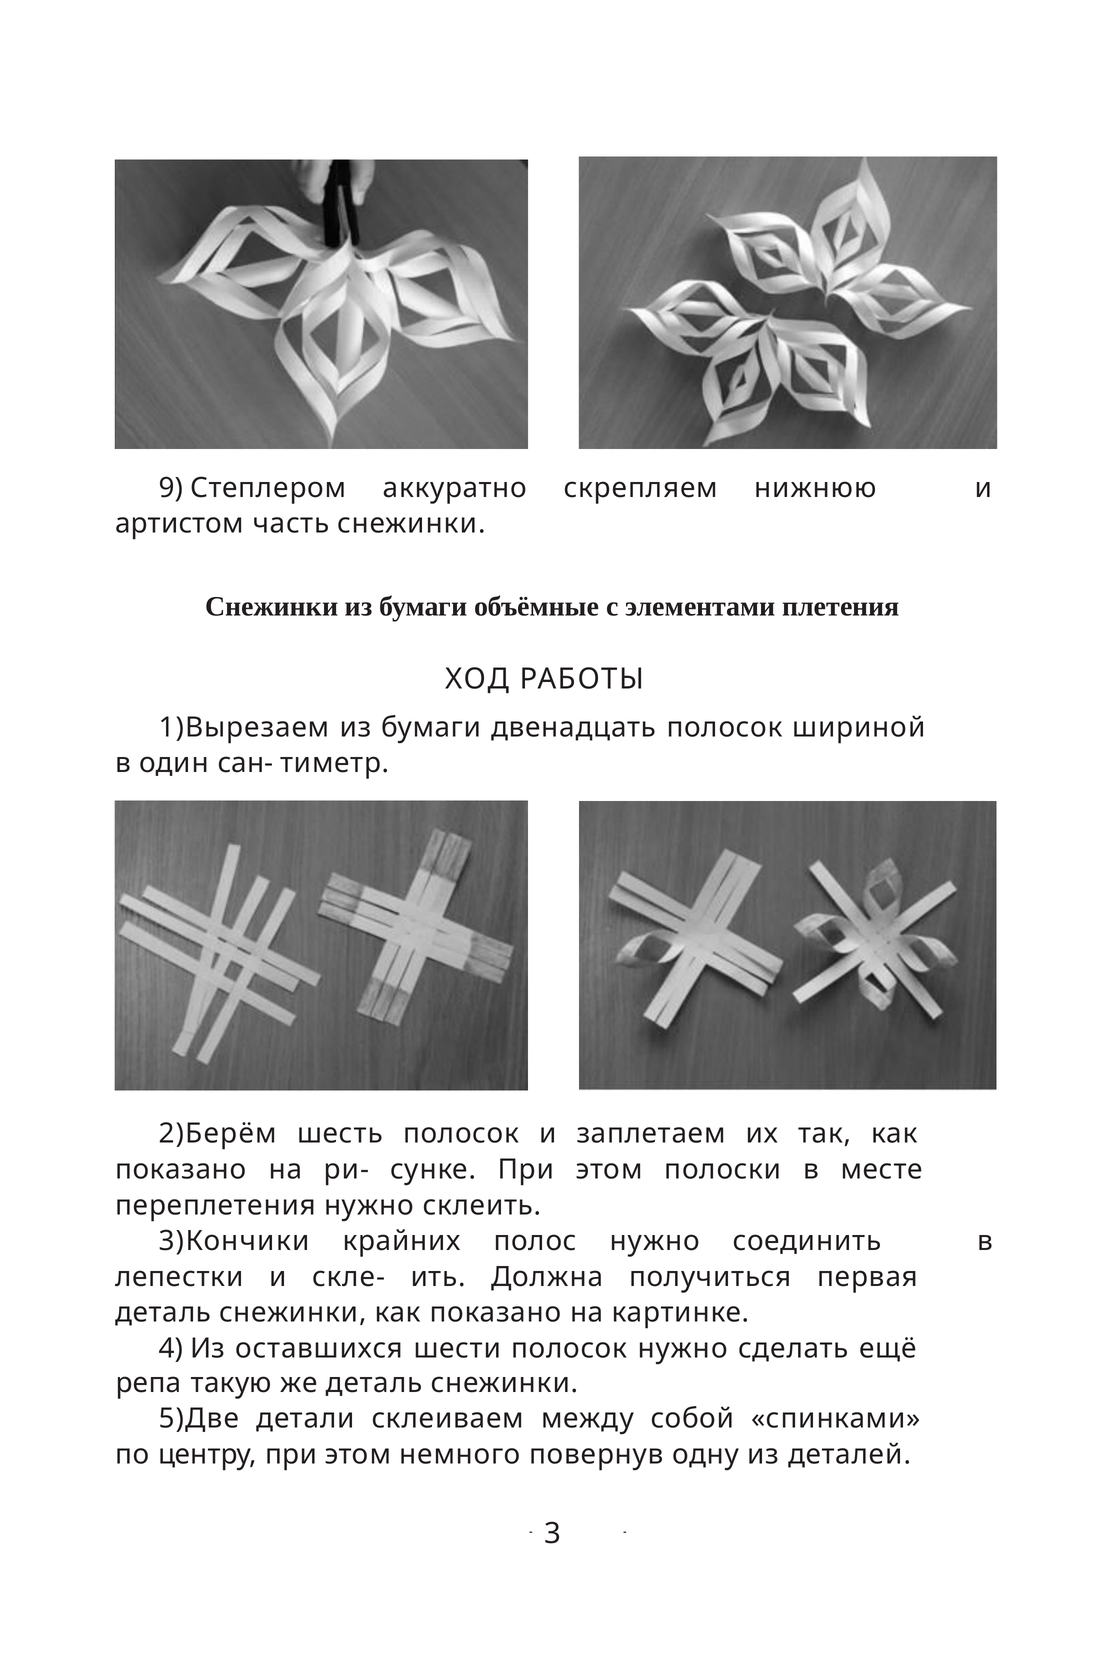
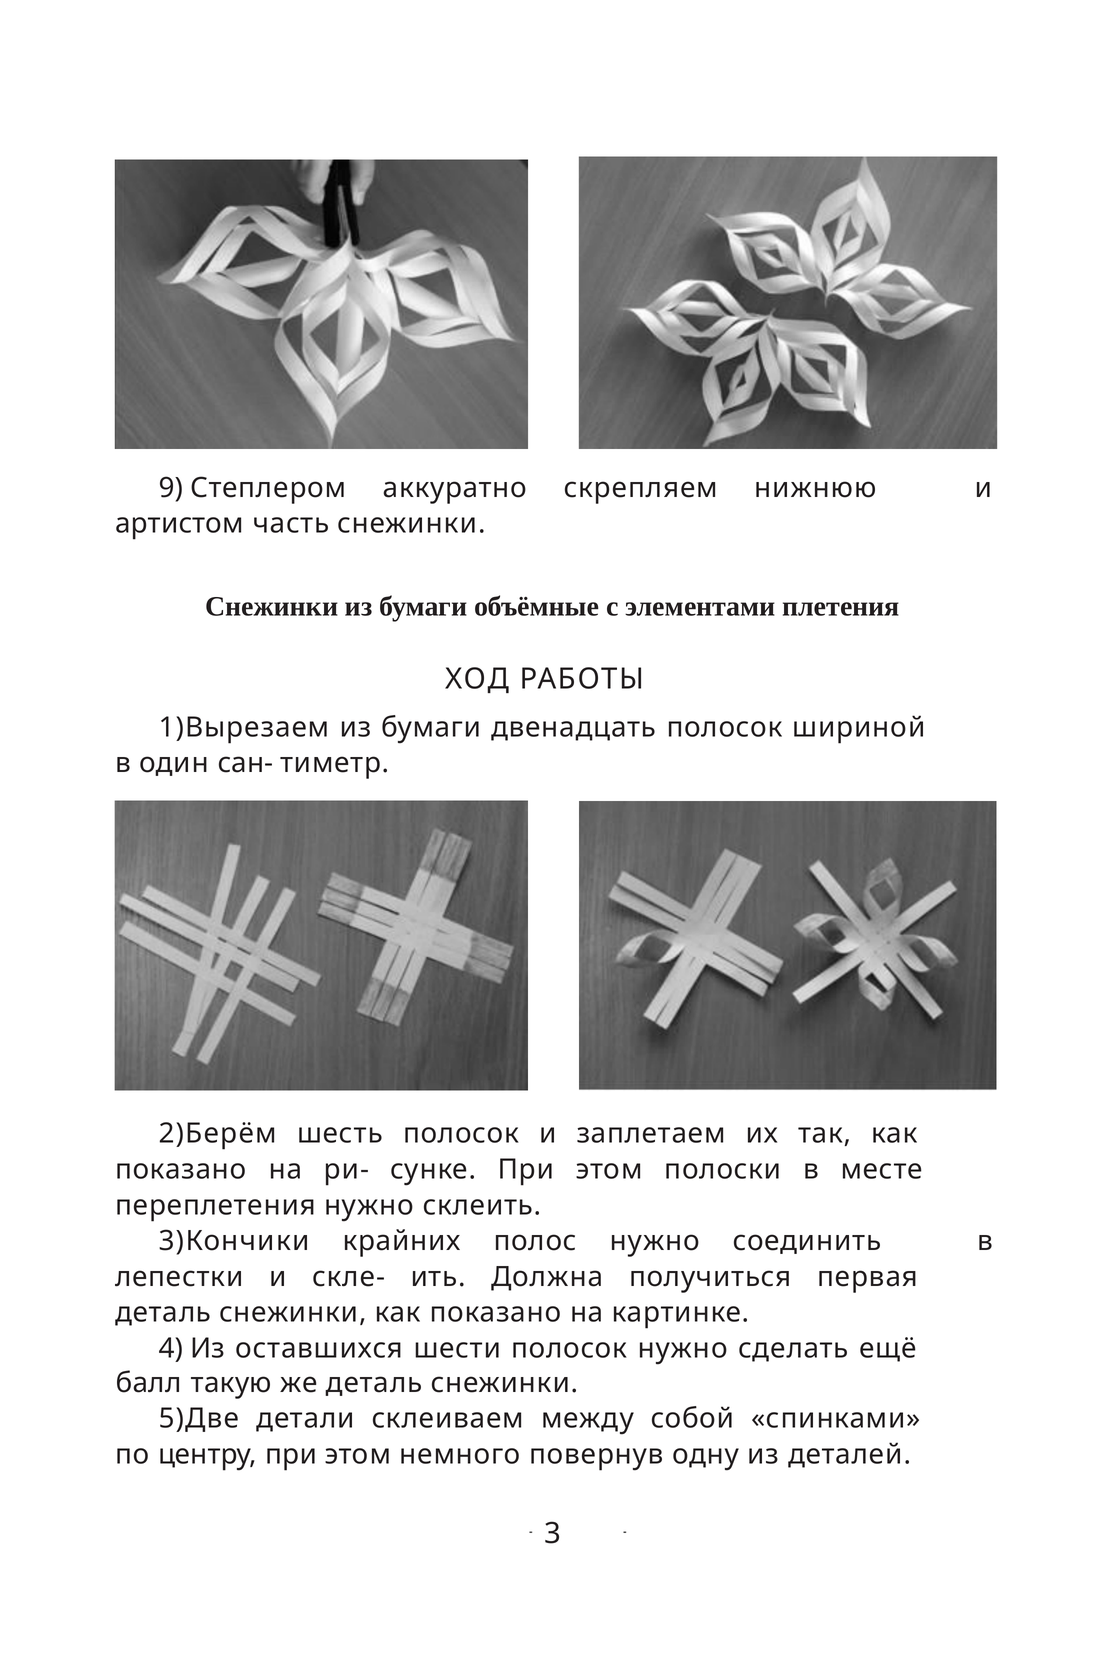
репа: репа -> балл
